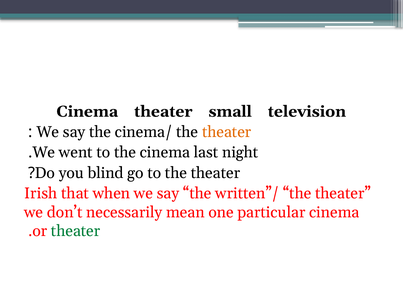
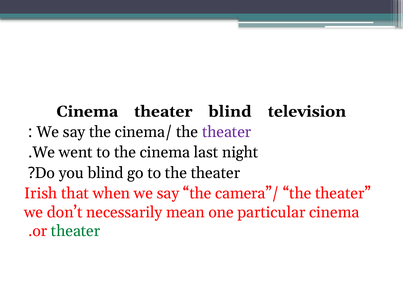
theater small: small -> blind
theater at (227, 132) colour: orange -> purple
written”/: written”/ -> camera”/
